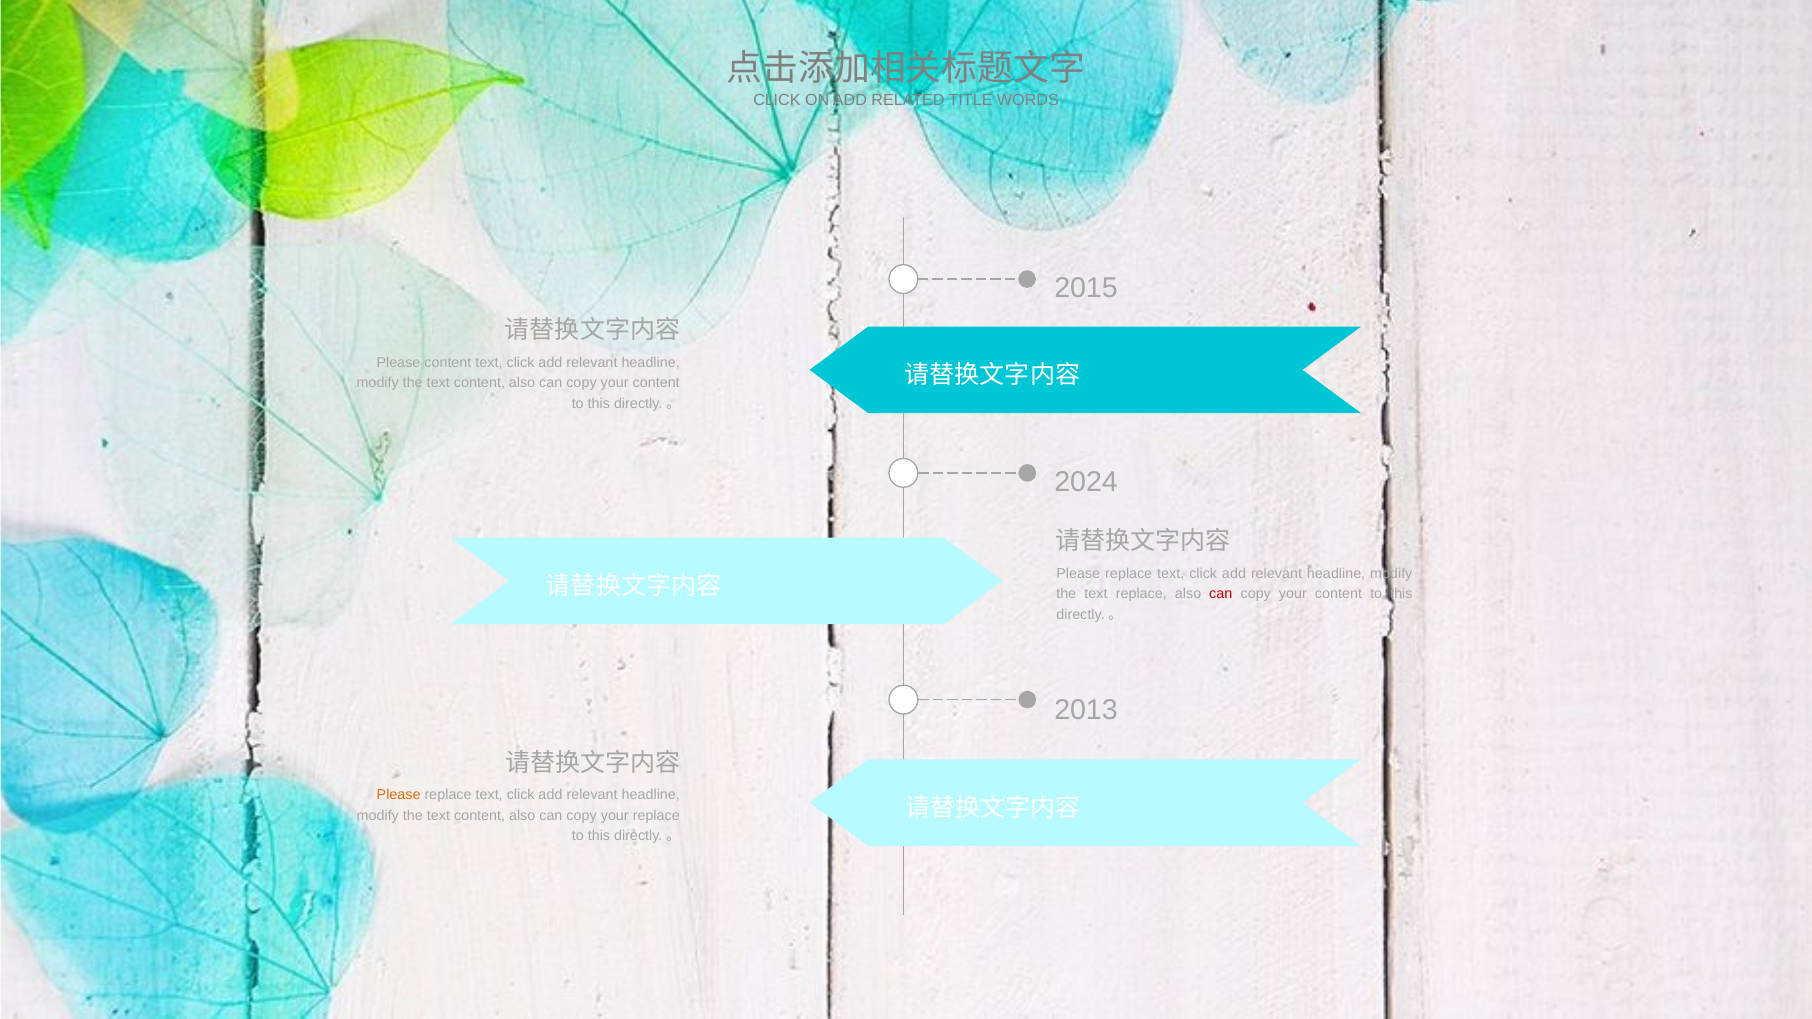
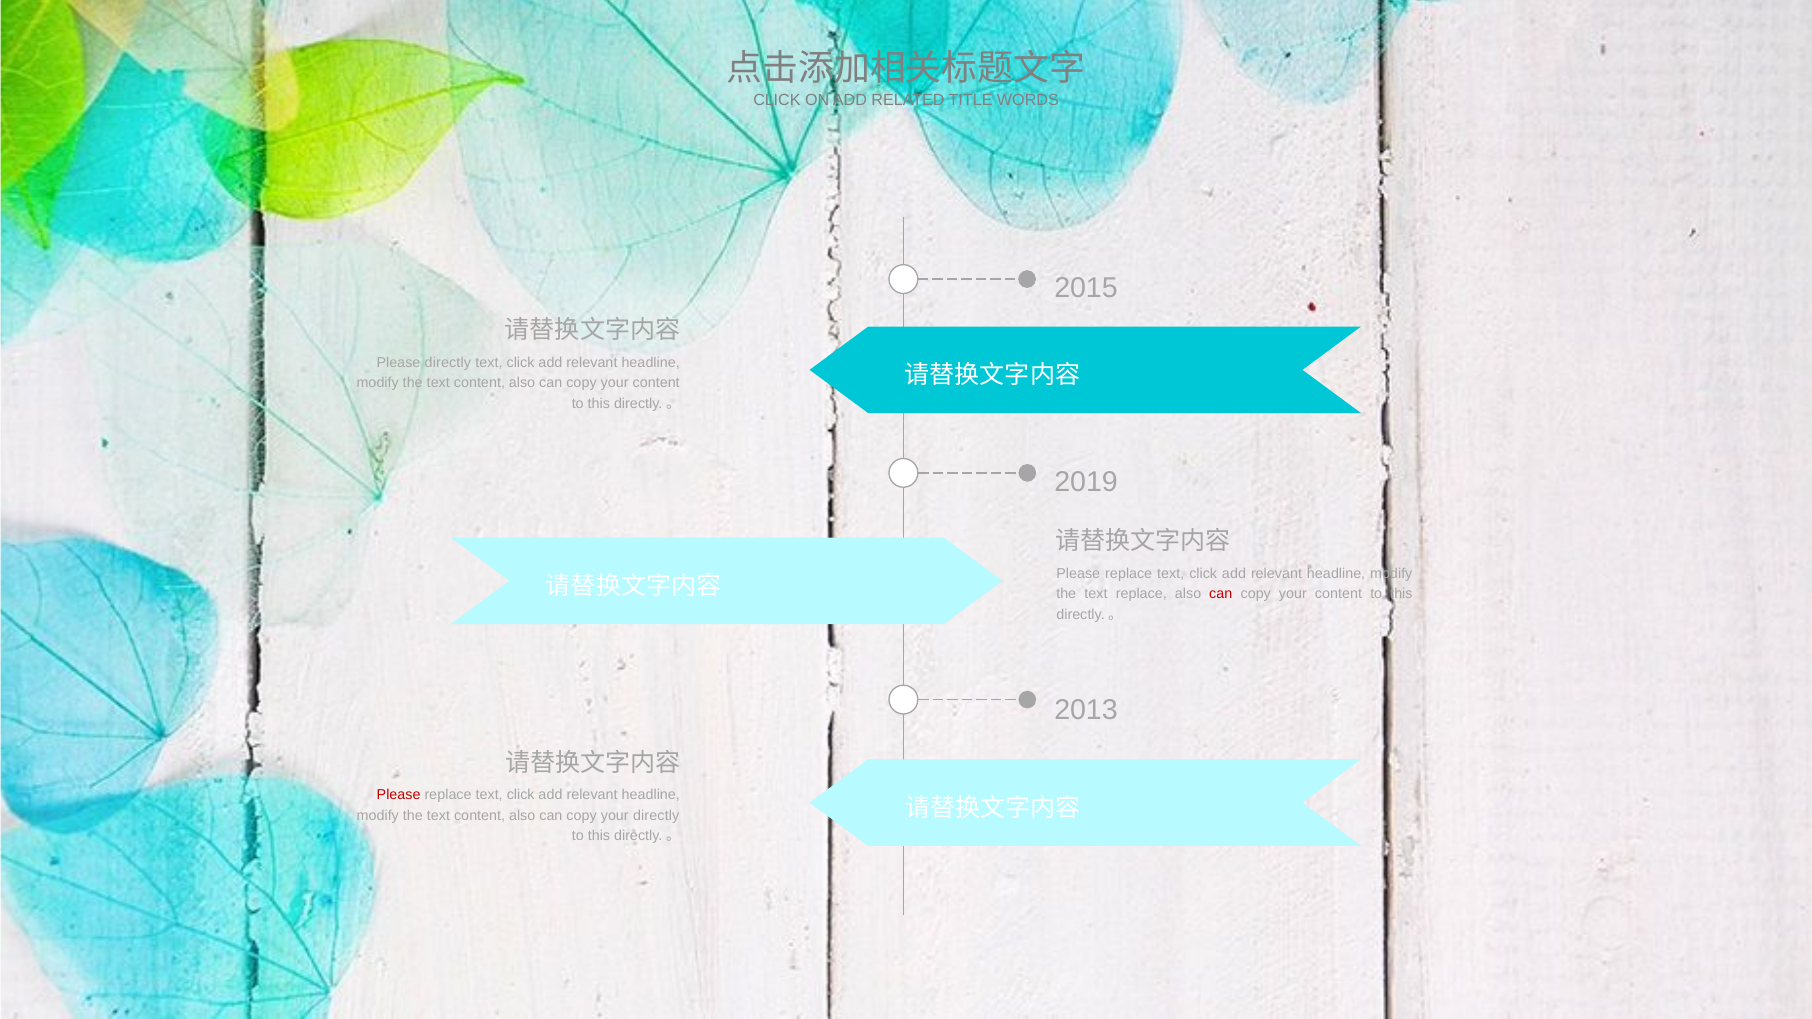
Please content: content -> directly
2024: 2024 -> 2019
Please at (399, 795) colour: orange -> red
your replace: replace -> directly
